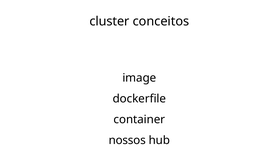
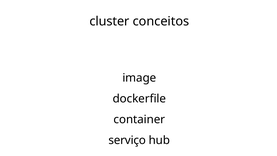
nossos: nossos -> serviço
